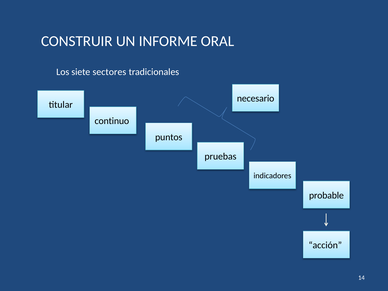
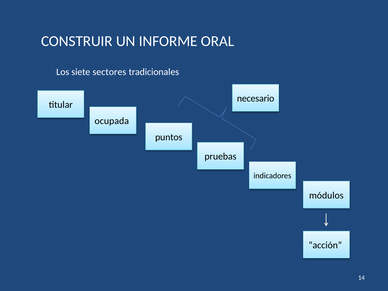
continuo: continuo -> ocupada
probable: probable -> módulos
